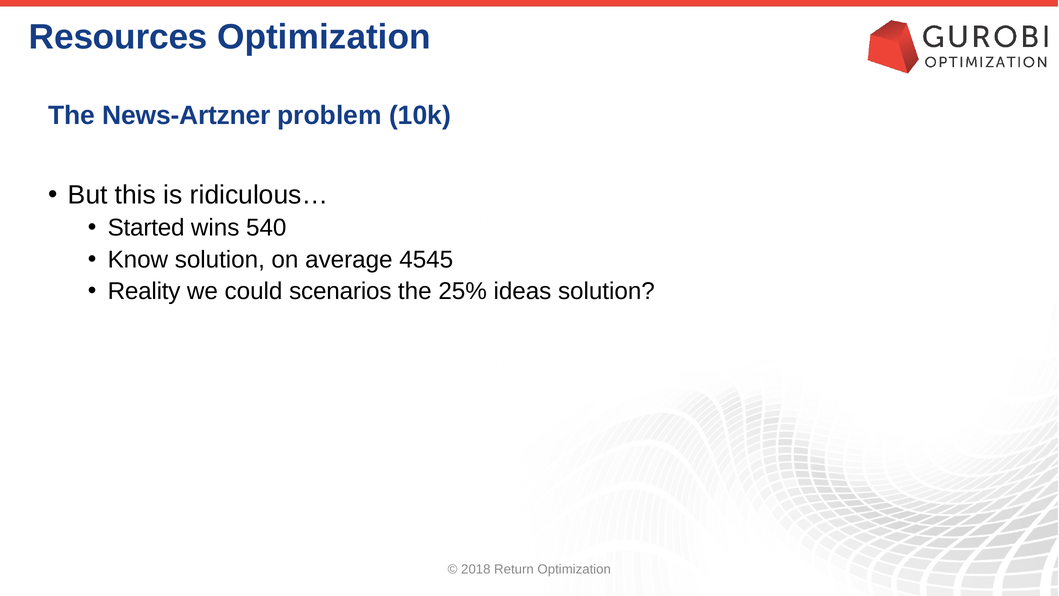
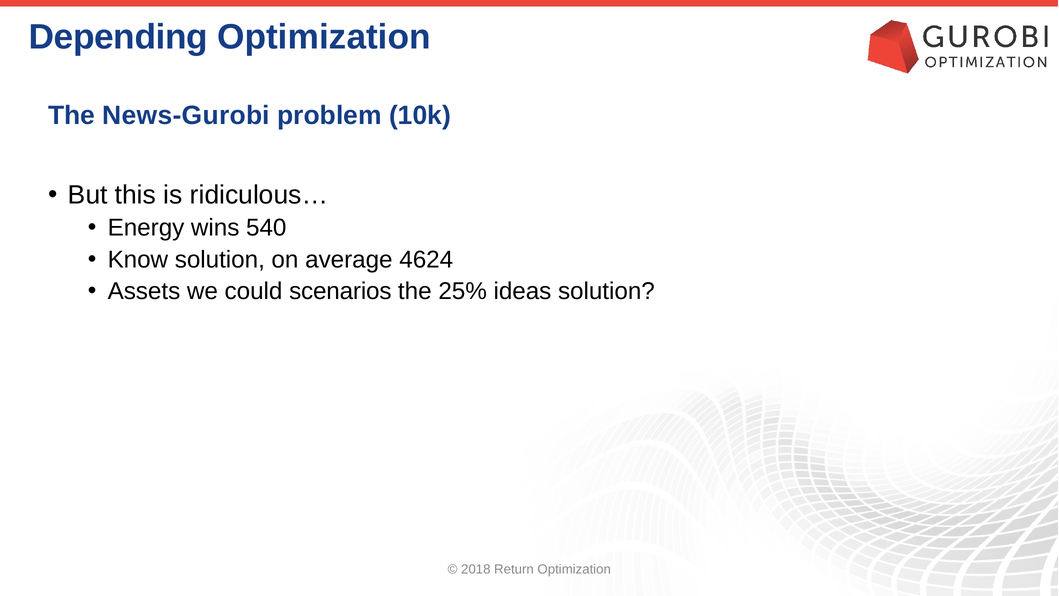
Resources: Resources -> Depending
News-Artzner: News-Artzner -> News-Gurobi
Started: Started -> Energy
4545: 4545 -> 4624
Reality: Reality -> Assets
